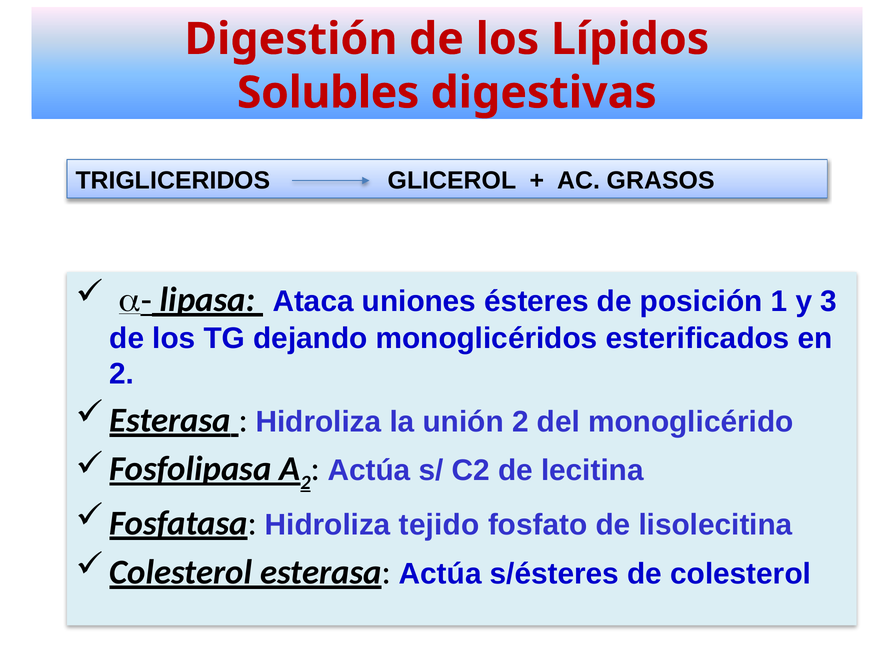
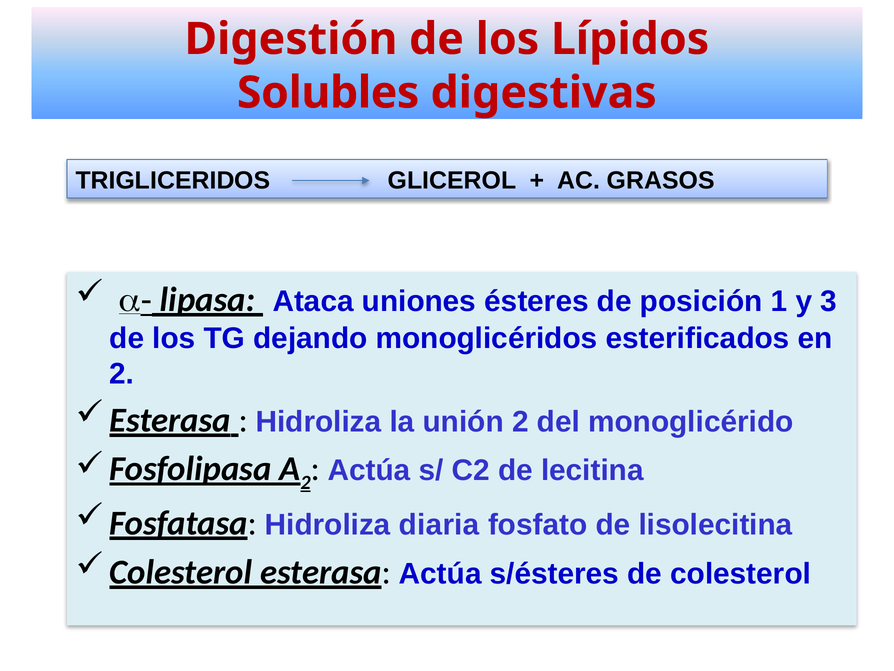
tejido: tejido -> diaria
